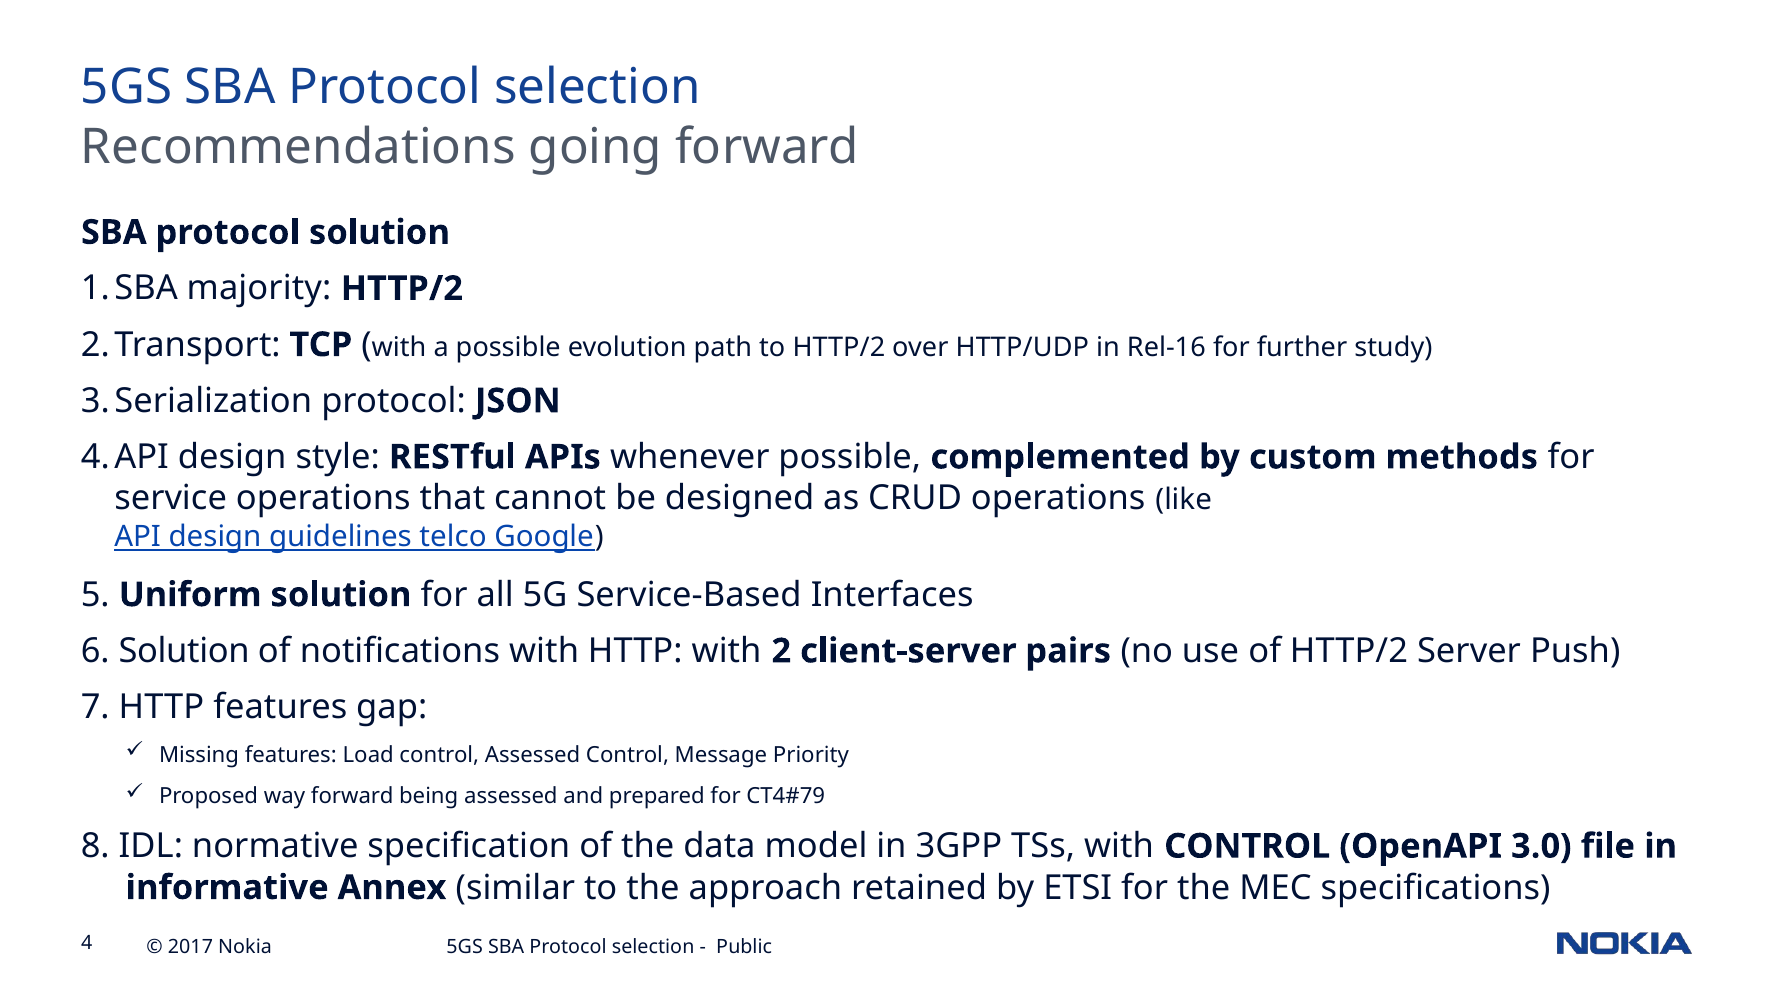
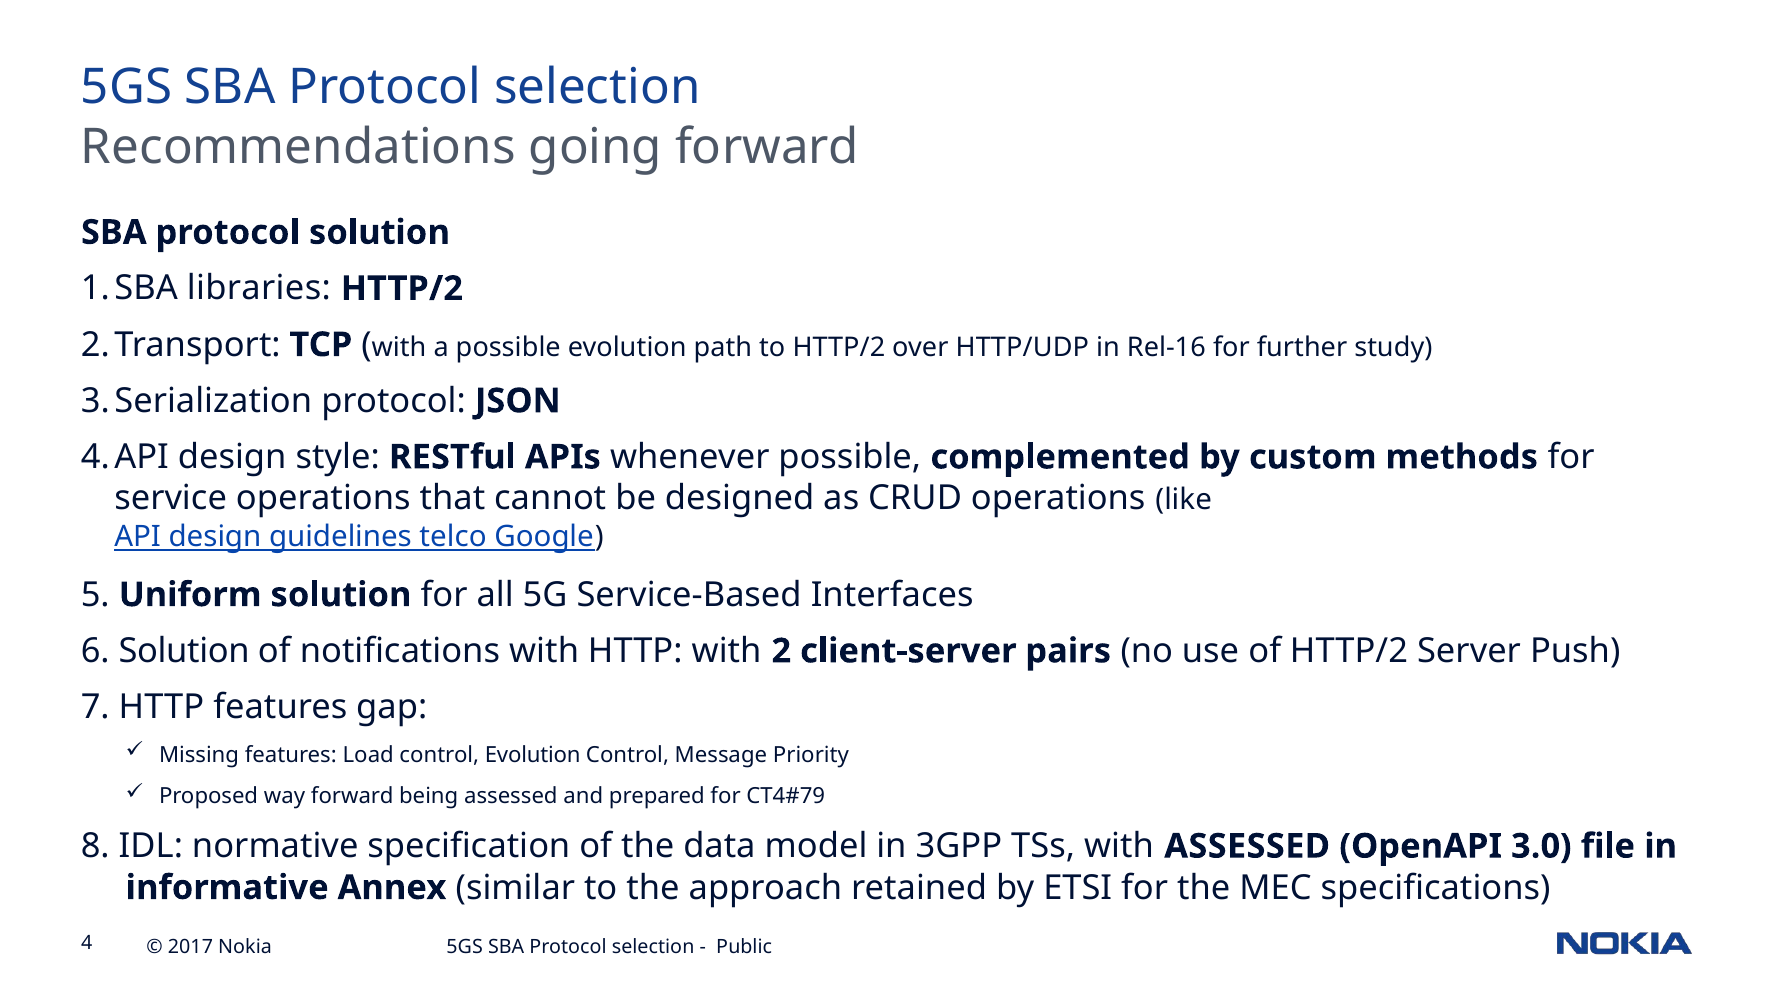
majority: majority -> libraries
control Assessed: Assessed -> Evolution
with CONTROL: CONTROL -> ASSESSED
